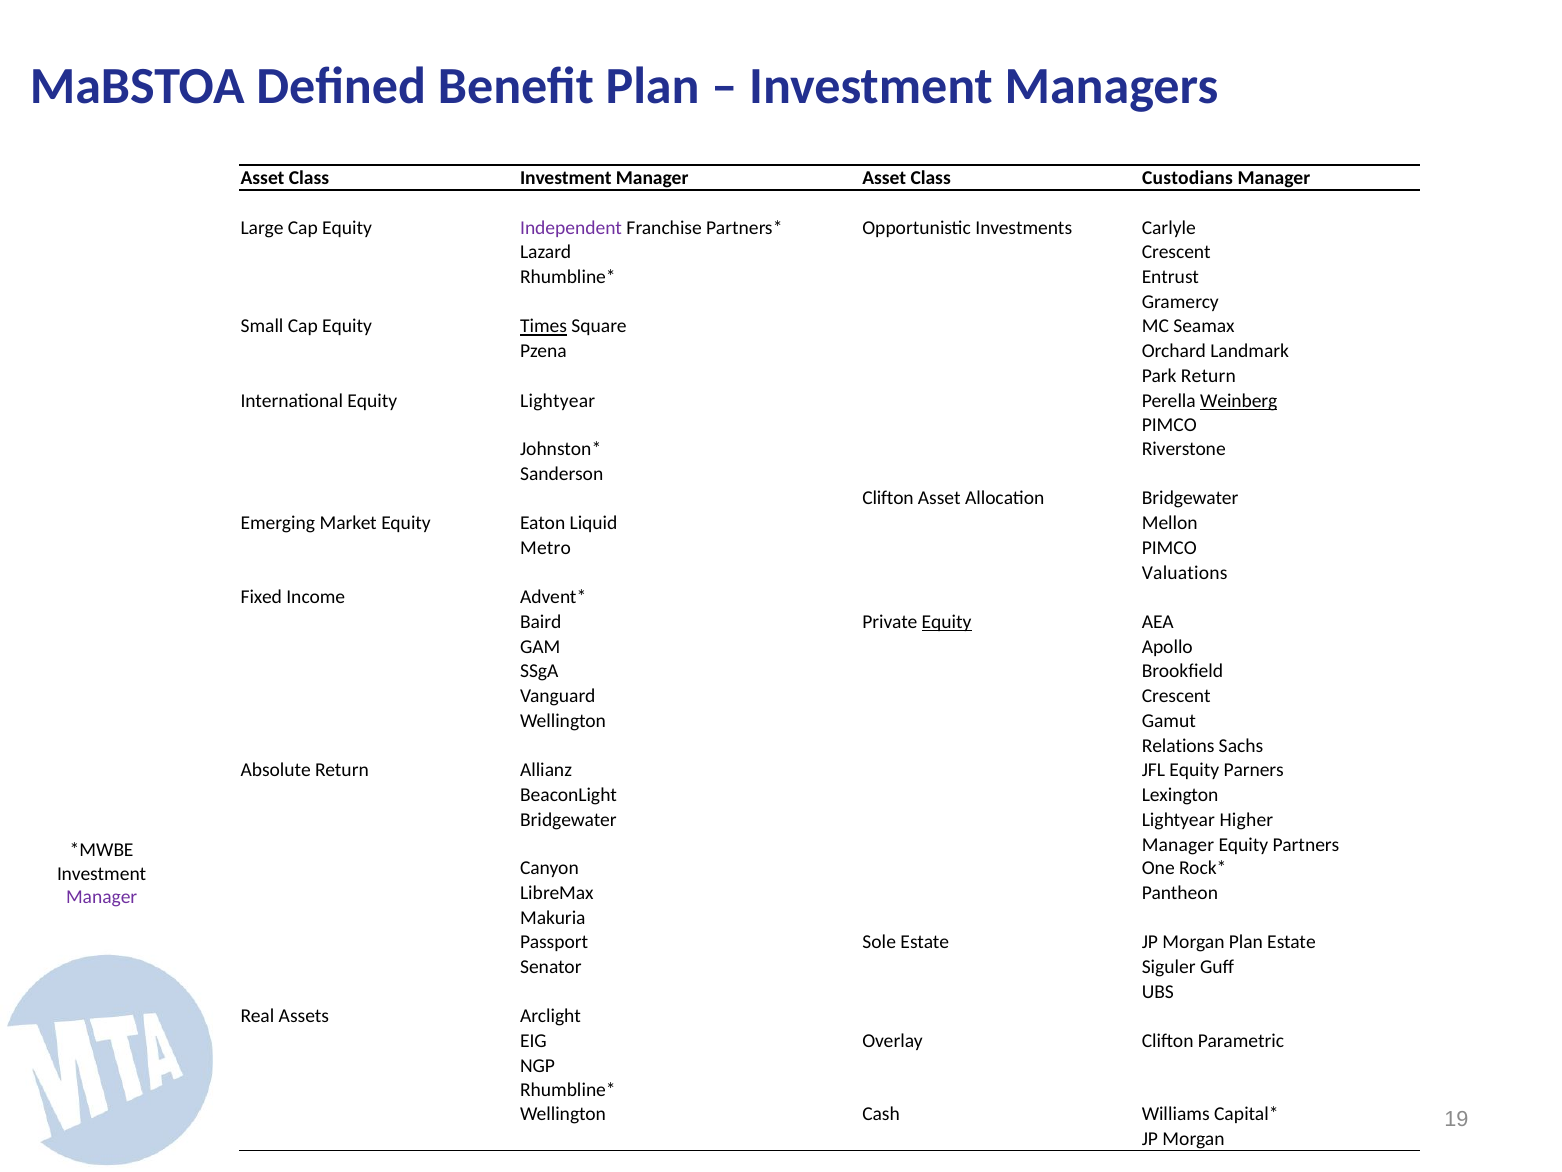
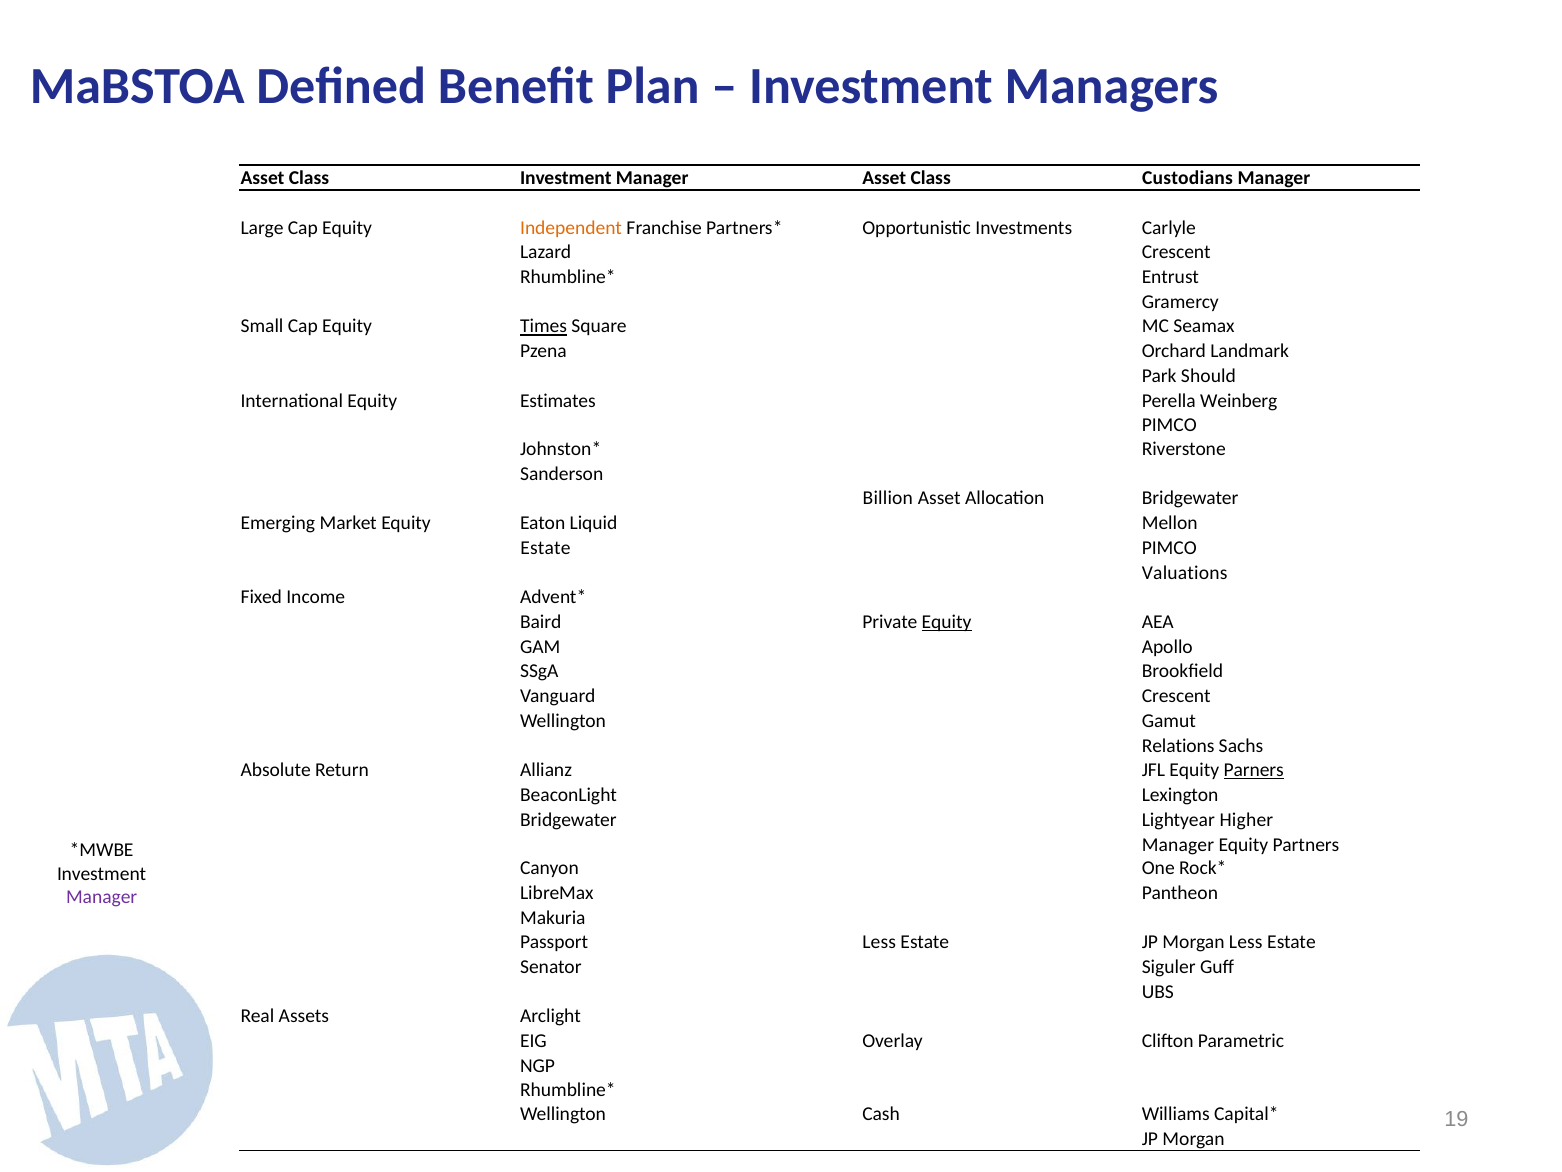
Independent colour: purple -> orange
Park Return: Return -> Should
Equity Lightyear: Lightyear -> Estimates
Weinberg underline: present -> none
Clifton at (888, 498): Clifton -> Billion
Metro at (546, 548): Metro -> Estate
Parners underline: none -> present
Passport Sole: Sole -> Less
Morgan Plan: Plan -> Less
